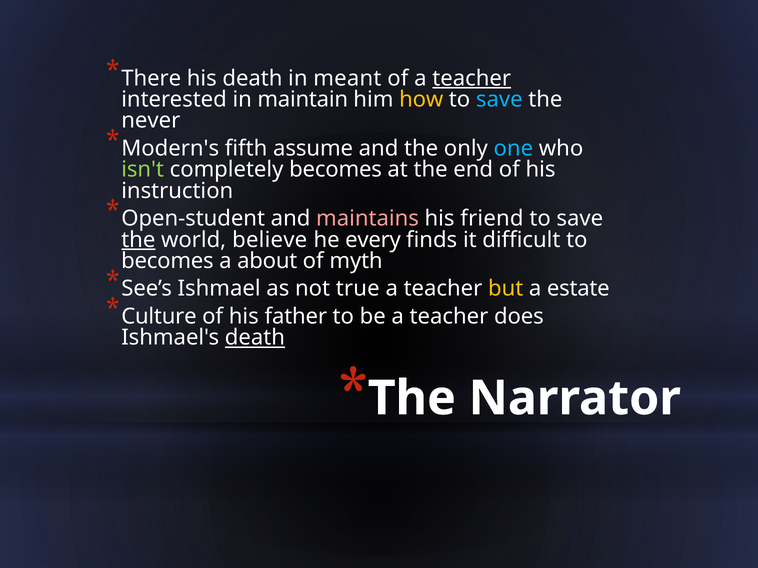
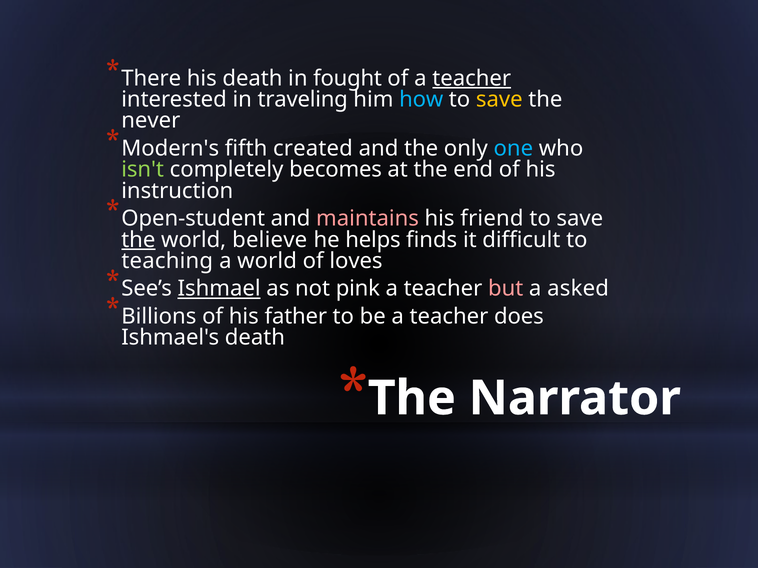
meant: meant -> fought
maintain: maintain -> traveling
how colour: yellow -> light blue
save at (499, 100) colour: light blue -> yellow
assume: assume -> created
every: every -> helps
becomes at (167, 261): becomes -> teaching
a about: about -> world
myth: myth -> loves
Ishmael underline: none -> present
true: true -> pink
but colour: yellow -> pink
estate: estate -> asked
Culture: Culture -> Billions
death at (255, 338) underline: present -> none
